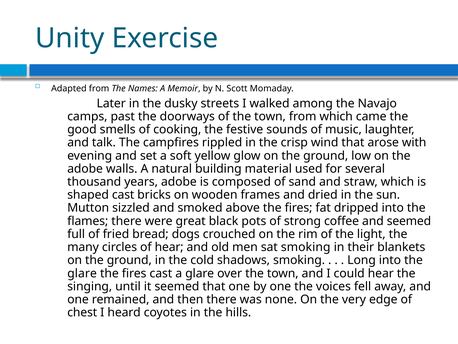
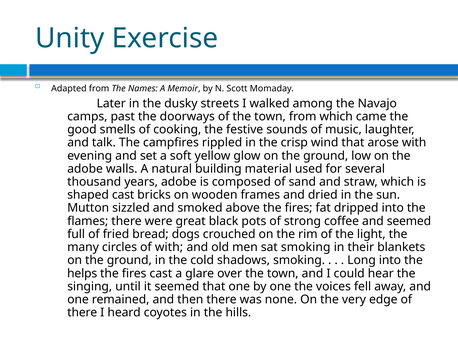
of hear: hear -> with
glare at (82, 273): glare -> helps
chest at (82, 312): chest -> there
